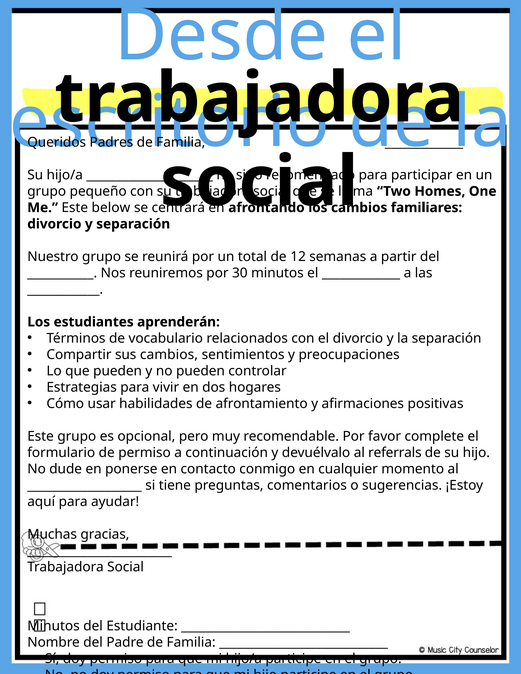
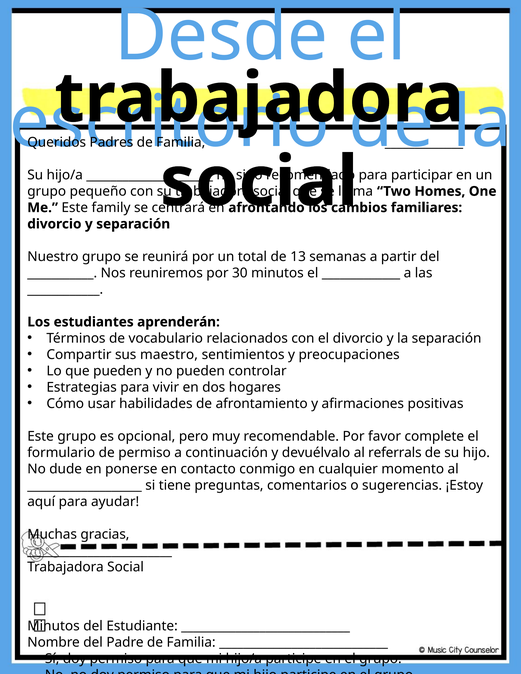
below: below -> family
12: 12 -> 13
sus cambios: cambios -> maestro
